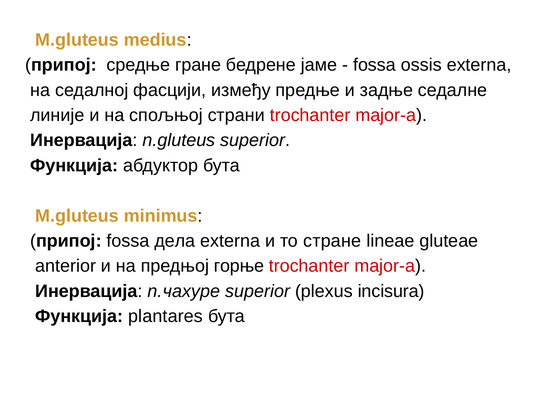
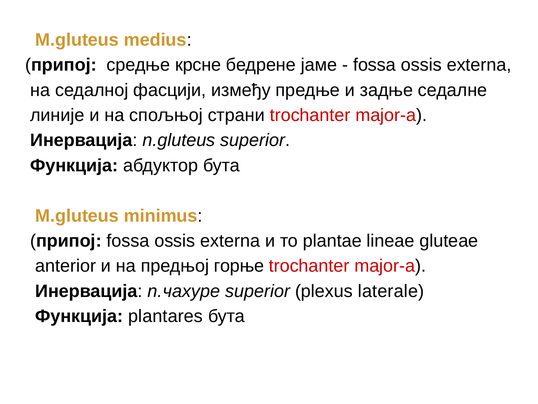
гране: гране -> крсне
припој fossa дeла: дeла -> ossis
стране: стране -> plantae
incisura: incisura -> laterale
